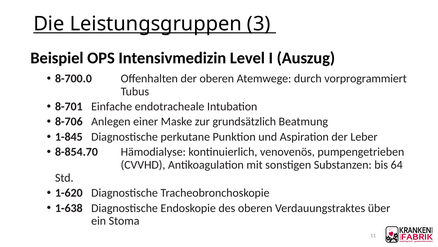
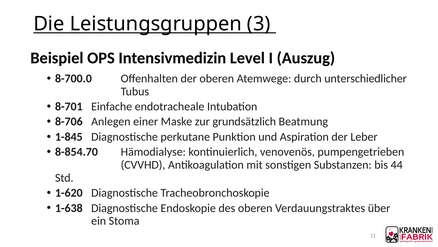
vorprogrammiert: vorprogrammiert -> unterschiedlicher
64: 64 -> 44
